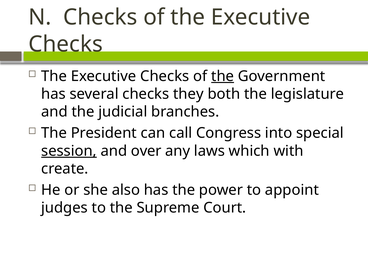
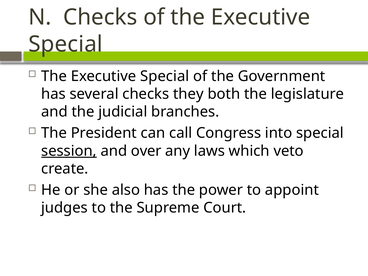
Checks at (66, 44): Checks -> Special
Checks at (165, 76): Checks -> Special
the at (223, 76) underline: present -> none
with: with -> veto
